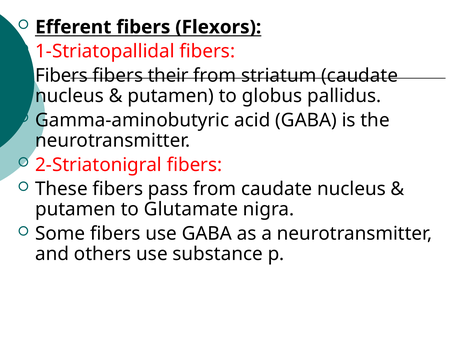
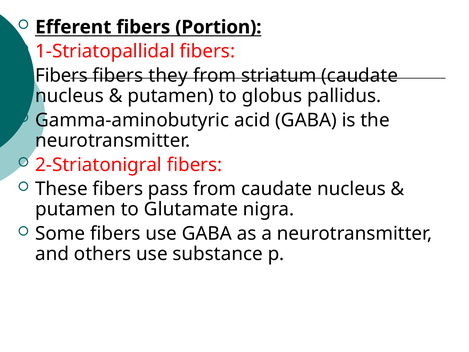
Flexors: Flexors -> Portion
their: their -> they
